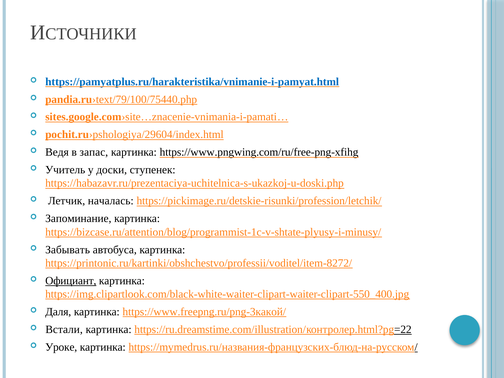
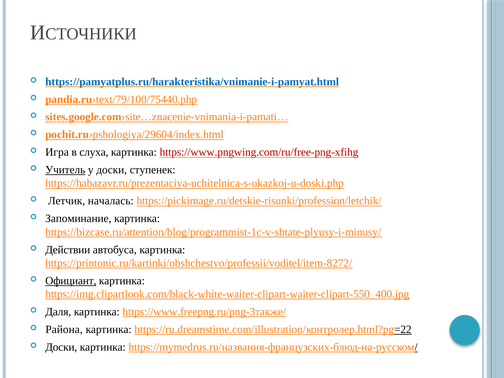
Ведя: Ведя -> Игра
запас: запас -> слуха
https://www.pngwing.com/ru/free-png-xfihg colour: black -> red
Учитель underline: none -> present
Забывать: Забывать -> Действии
https://www.freepng.ru/png-3какой/: https://www.freepng.ru/png-3какой/ -> https://www.freepng.ru/png-3также/
Встали: Встали -> Района
Уроке at (61, 347): Уроке -> Доски
